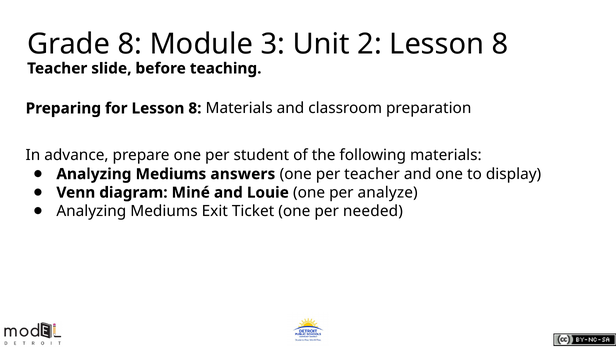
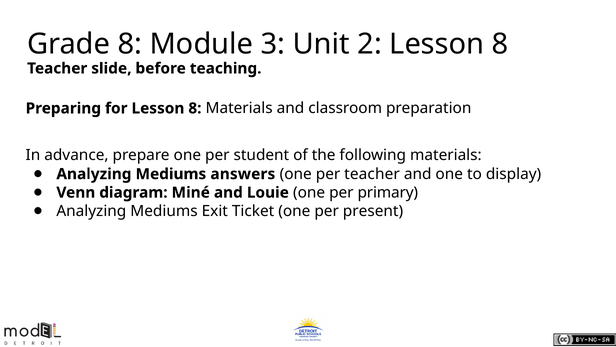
analyze: analyze -> primary
needed: needed -> present
